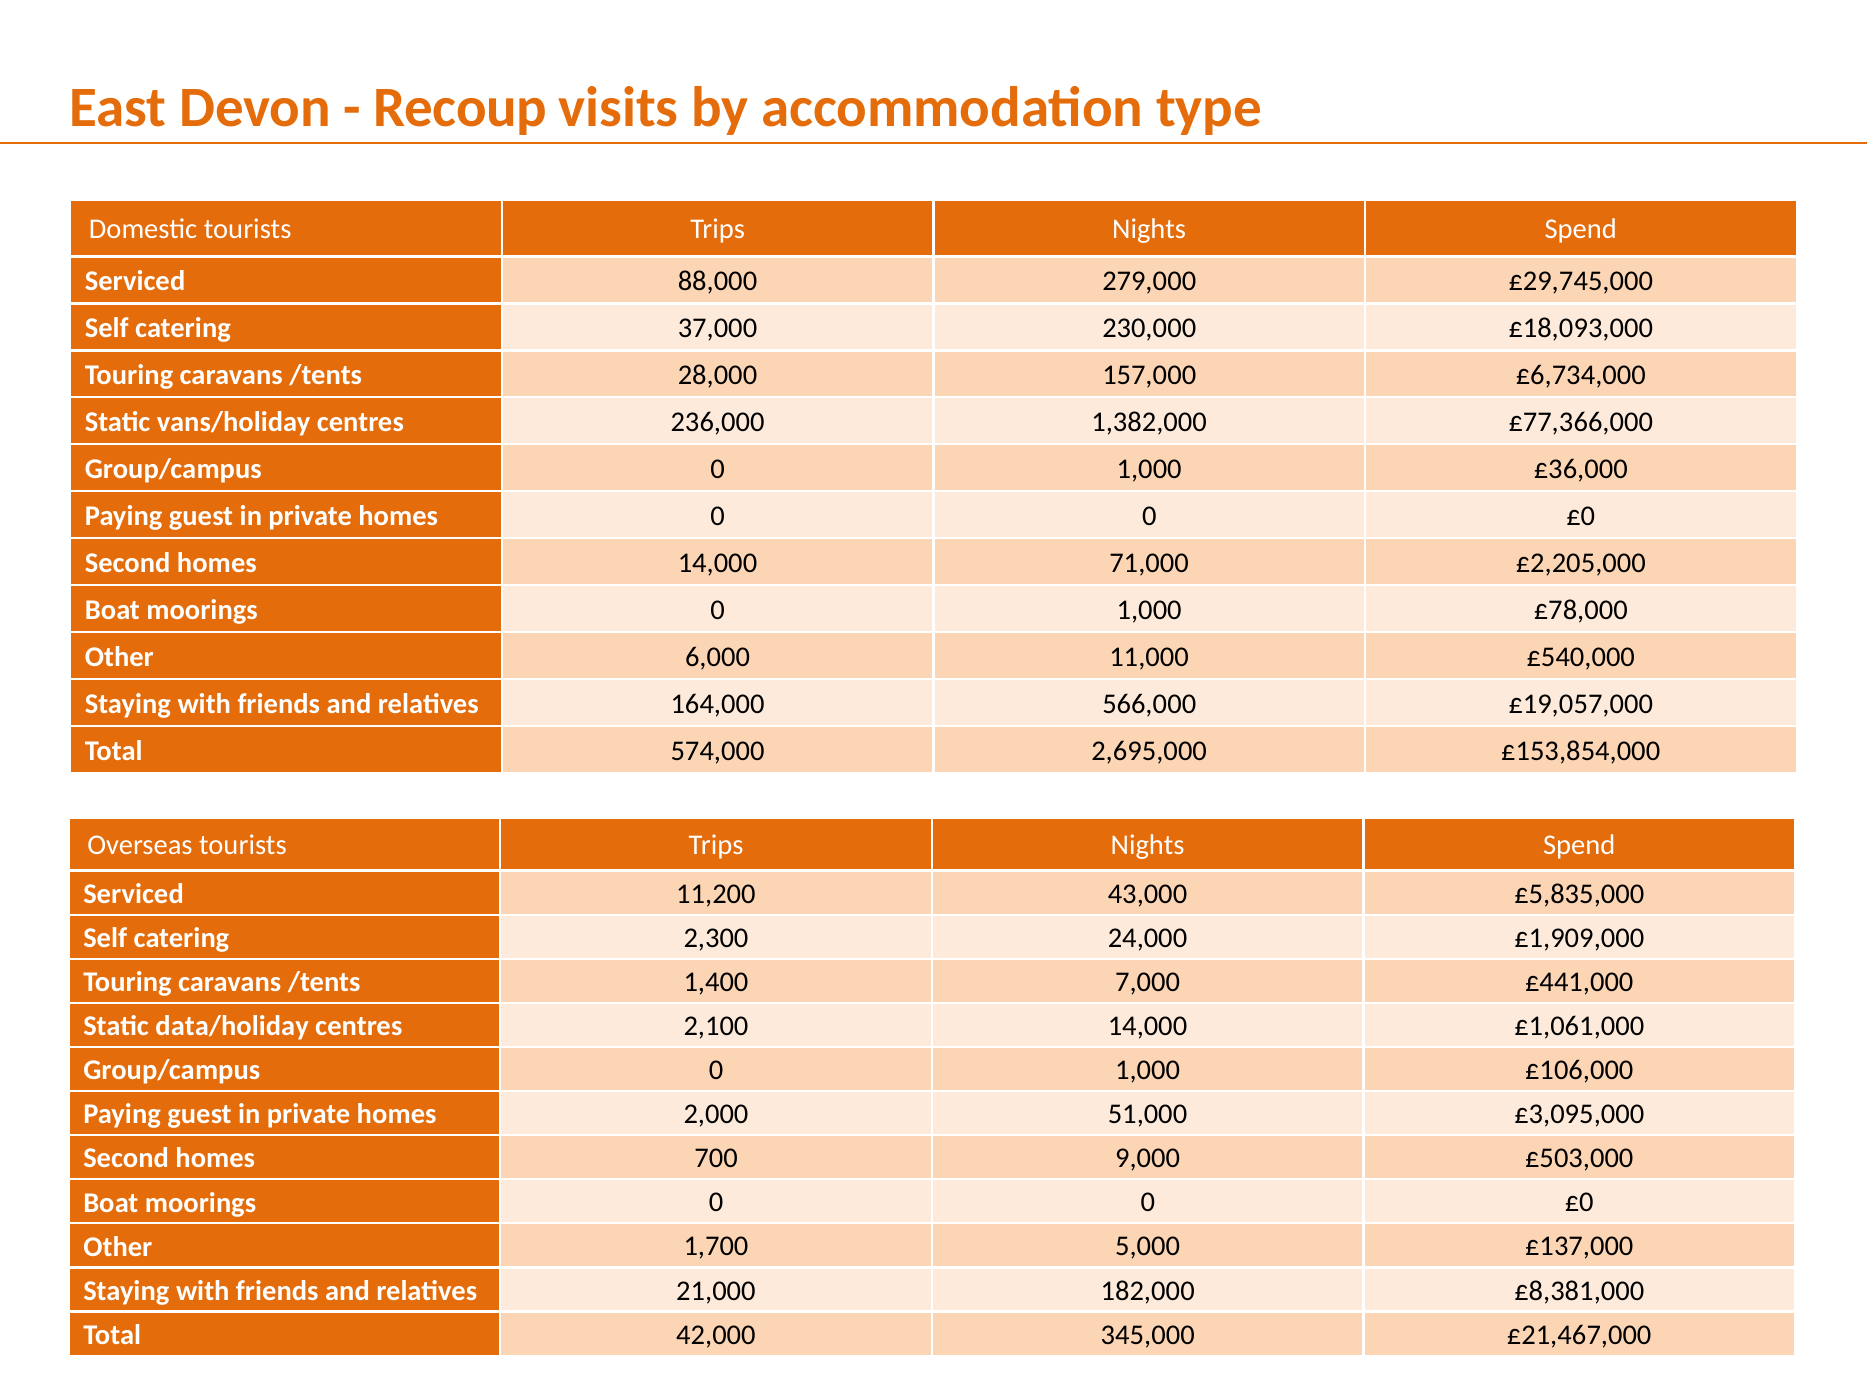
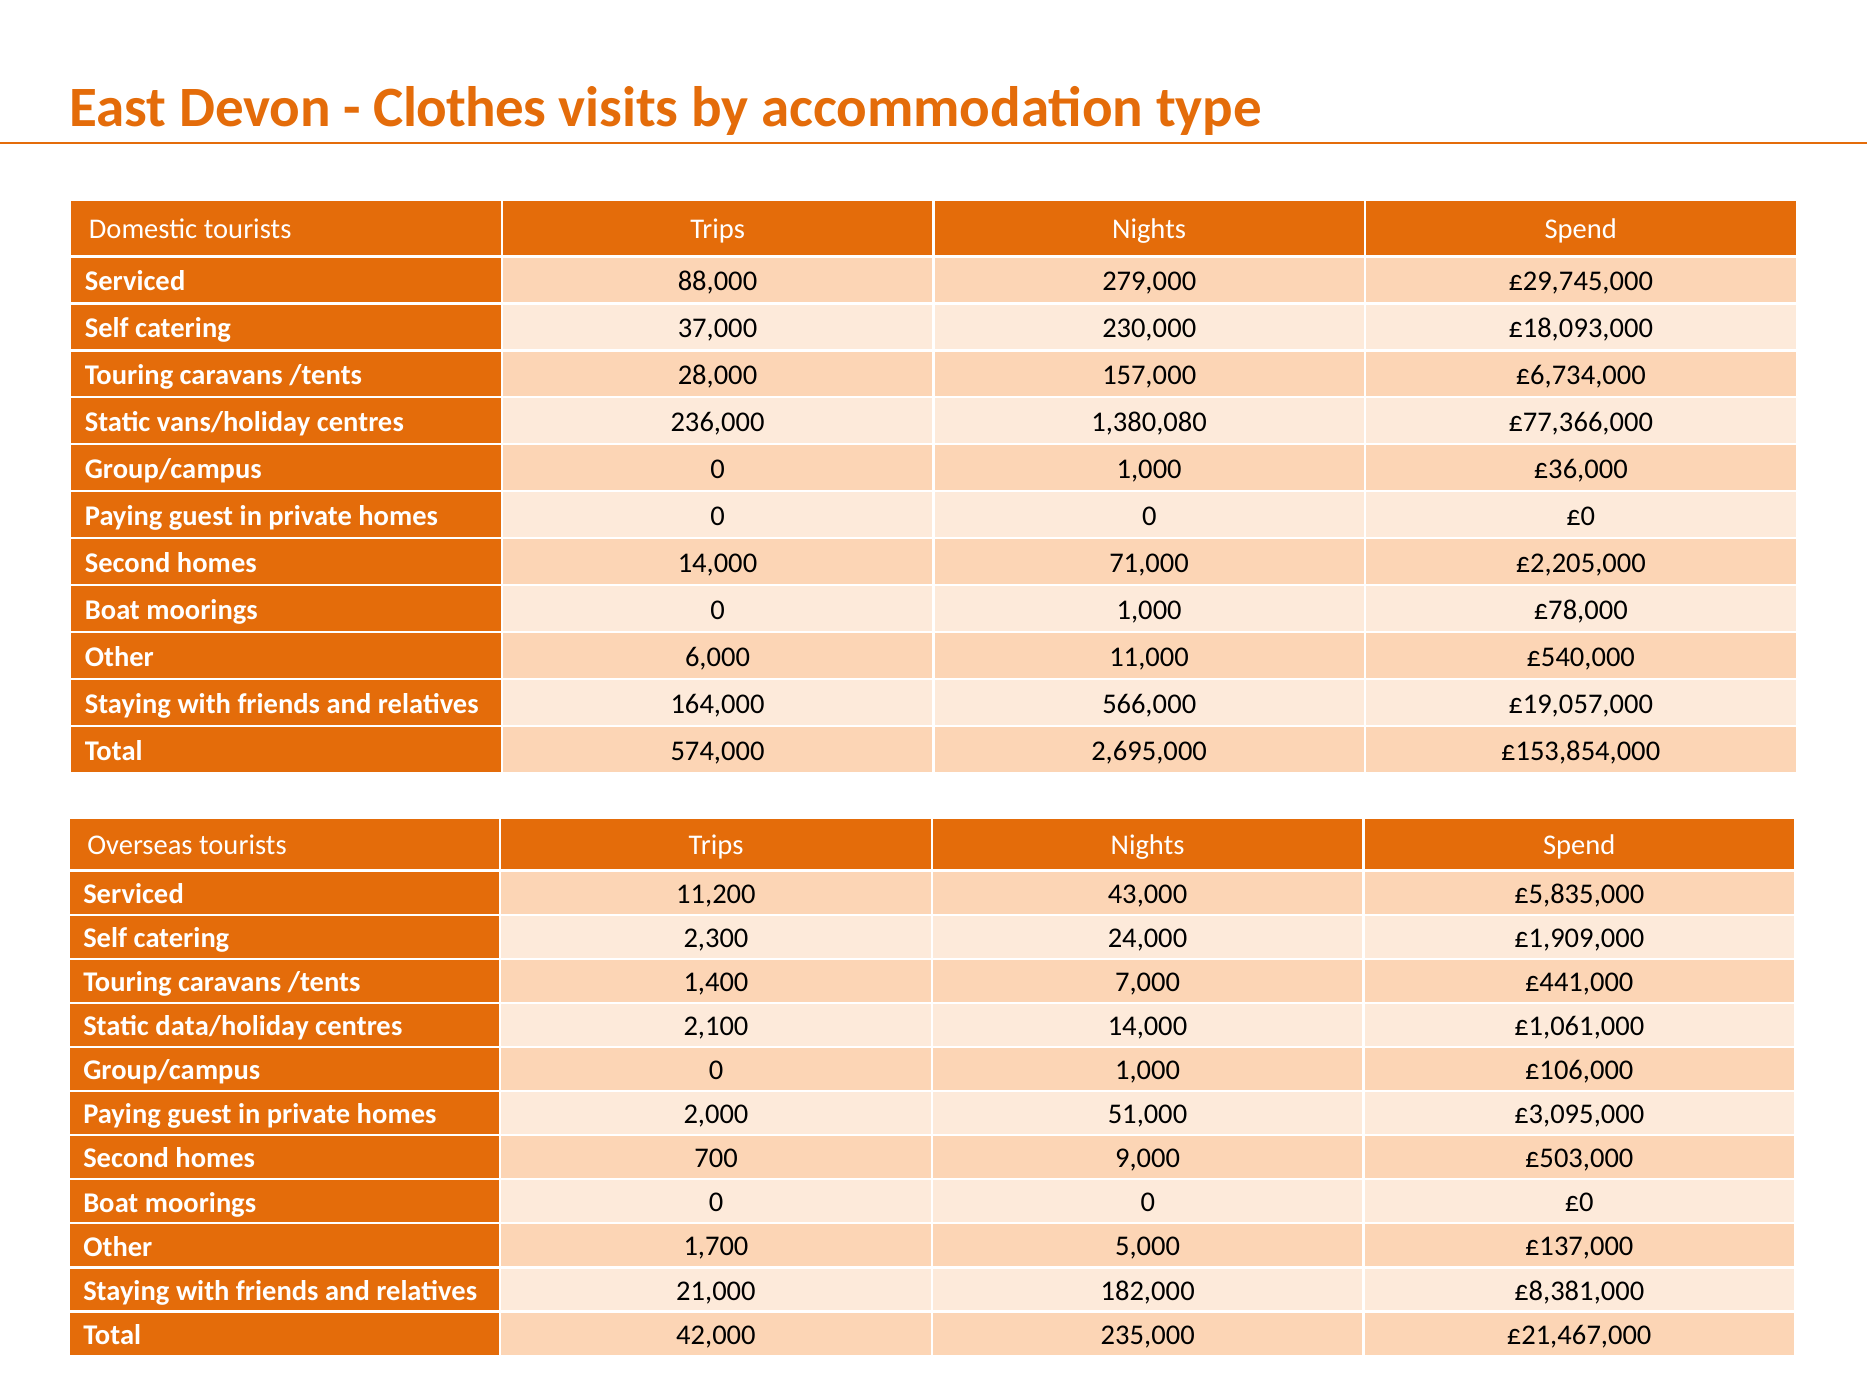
Recoup: Recoup -> Clothes
1,382,000: 1,382,000 -> 1,380,080
345,000: 345,000 -> 235,000
